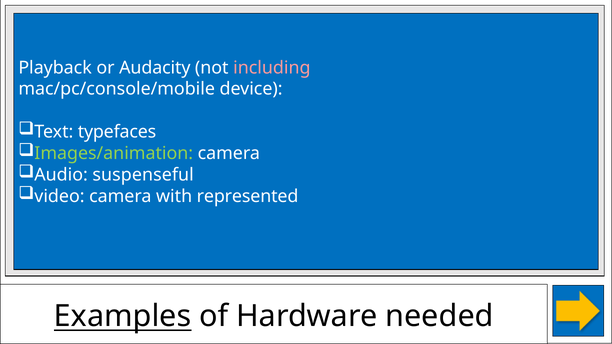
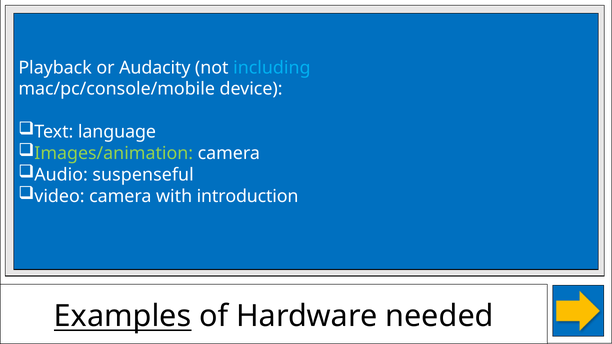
including colour: pink -> light blue
typefaces: typefaces -> language
represented: represented -> introduction
